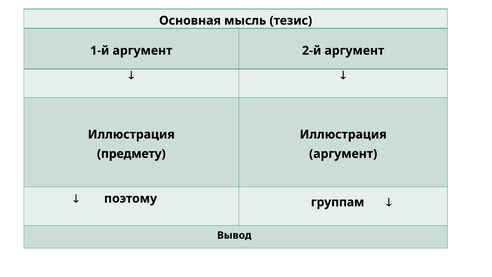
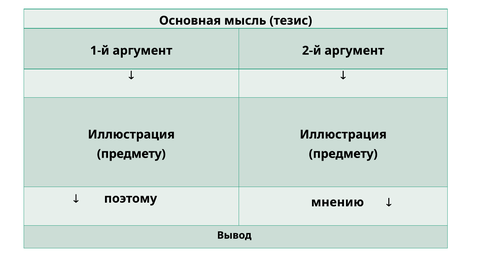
аргумент at (343, 154): аргумент -> предмету
группам: группам -> мнению
